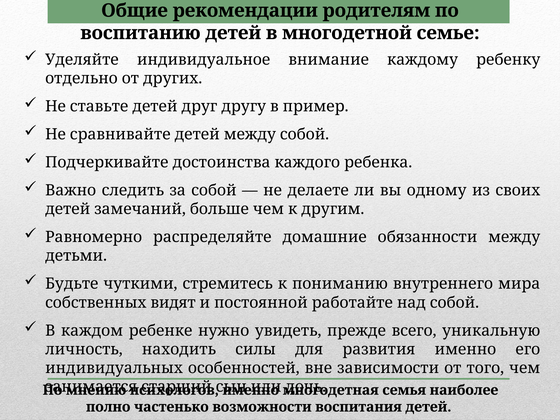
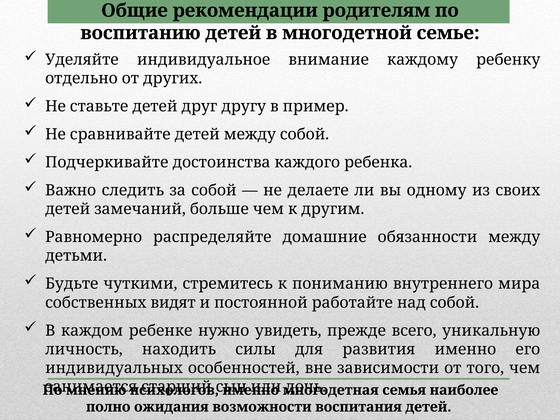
частенько: частенько -> ожидания
